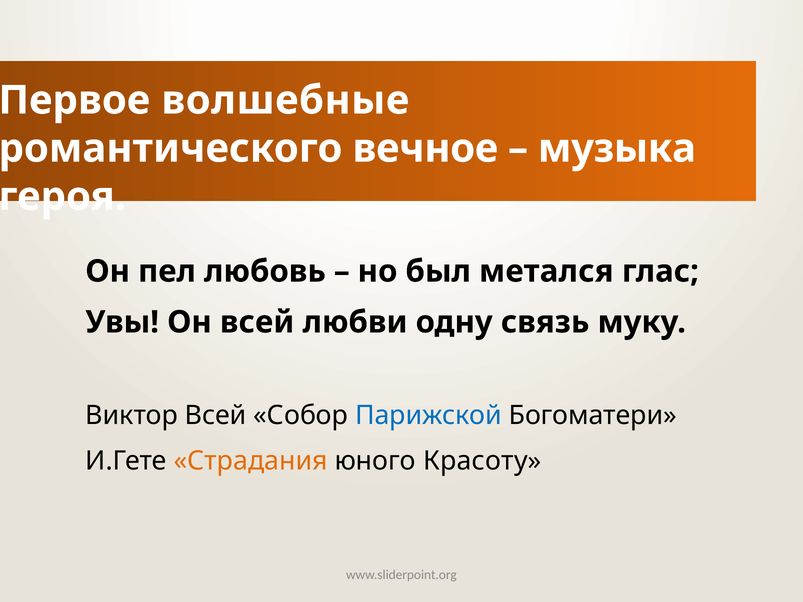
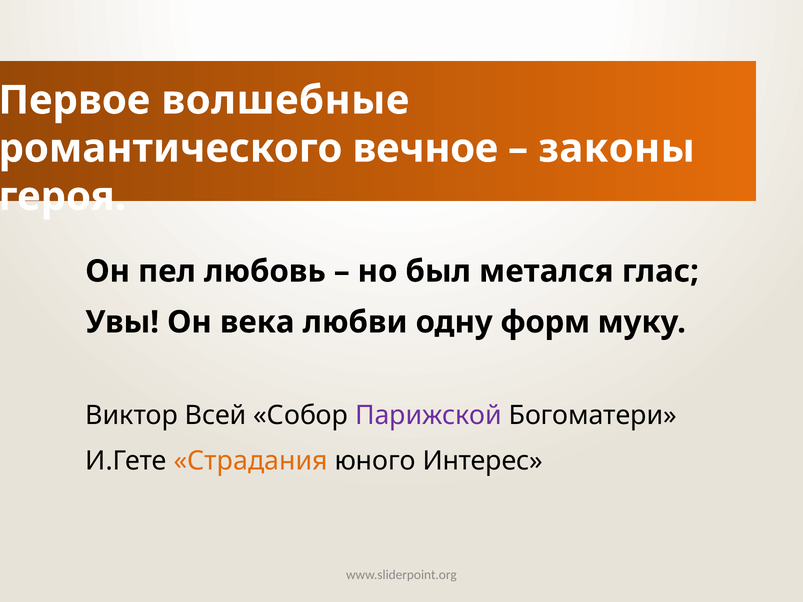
музыка: музыка -> законы
Он всей: всей -> века
связь: связь -> форм
Парижской colour: blue -> purple
Красоту: Красоту -> Интерес
